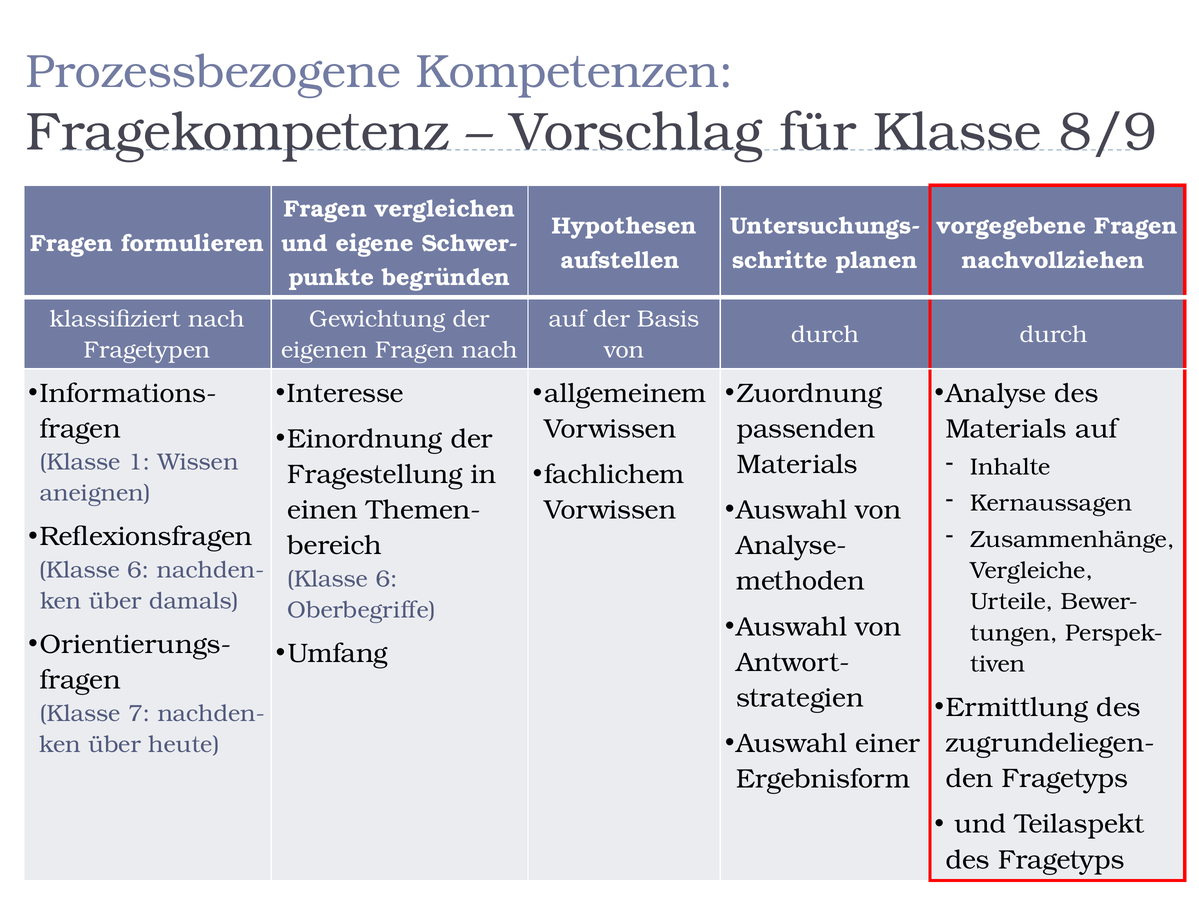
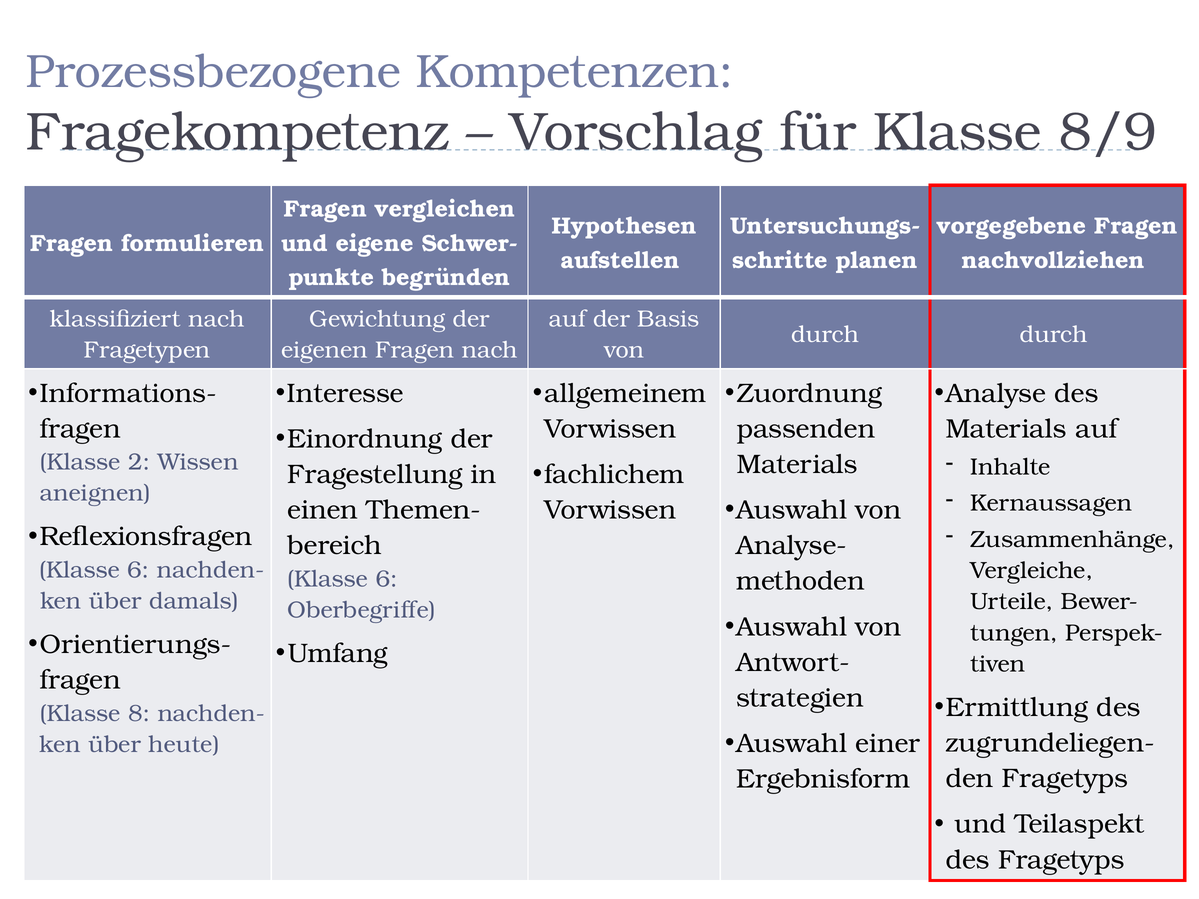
1: 1 -> 2
7: 7 -> 8
